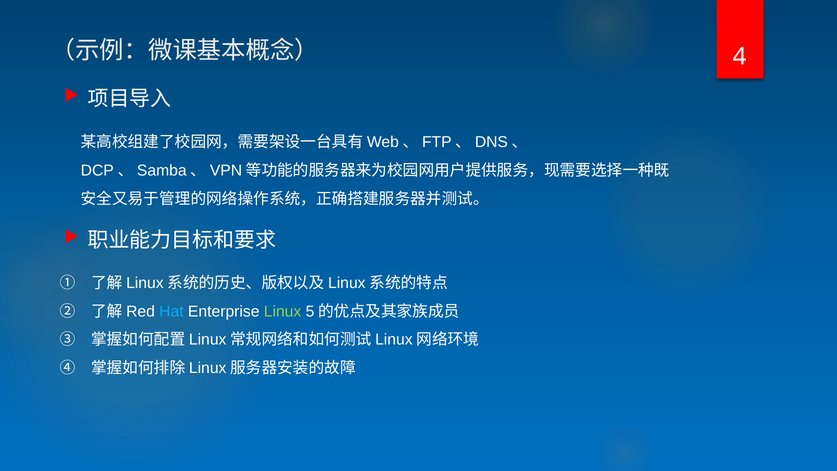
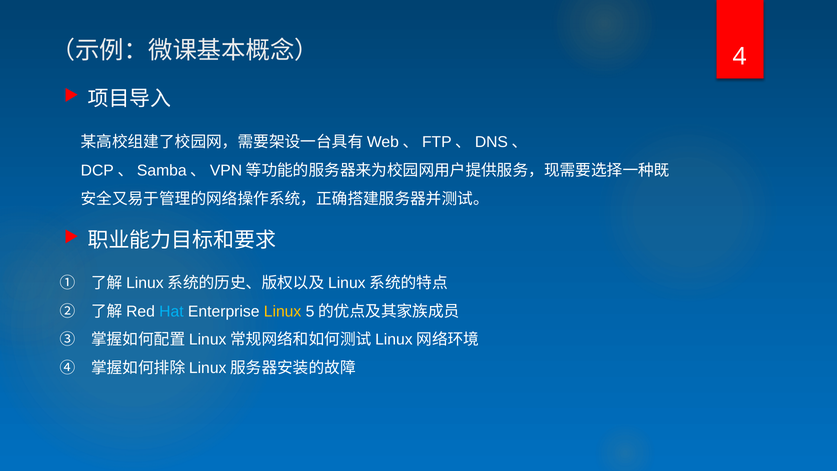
Linux colour: light green -> yellow
